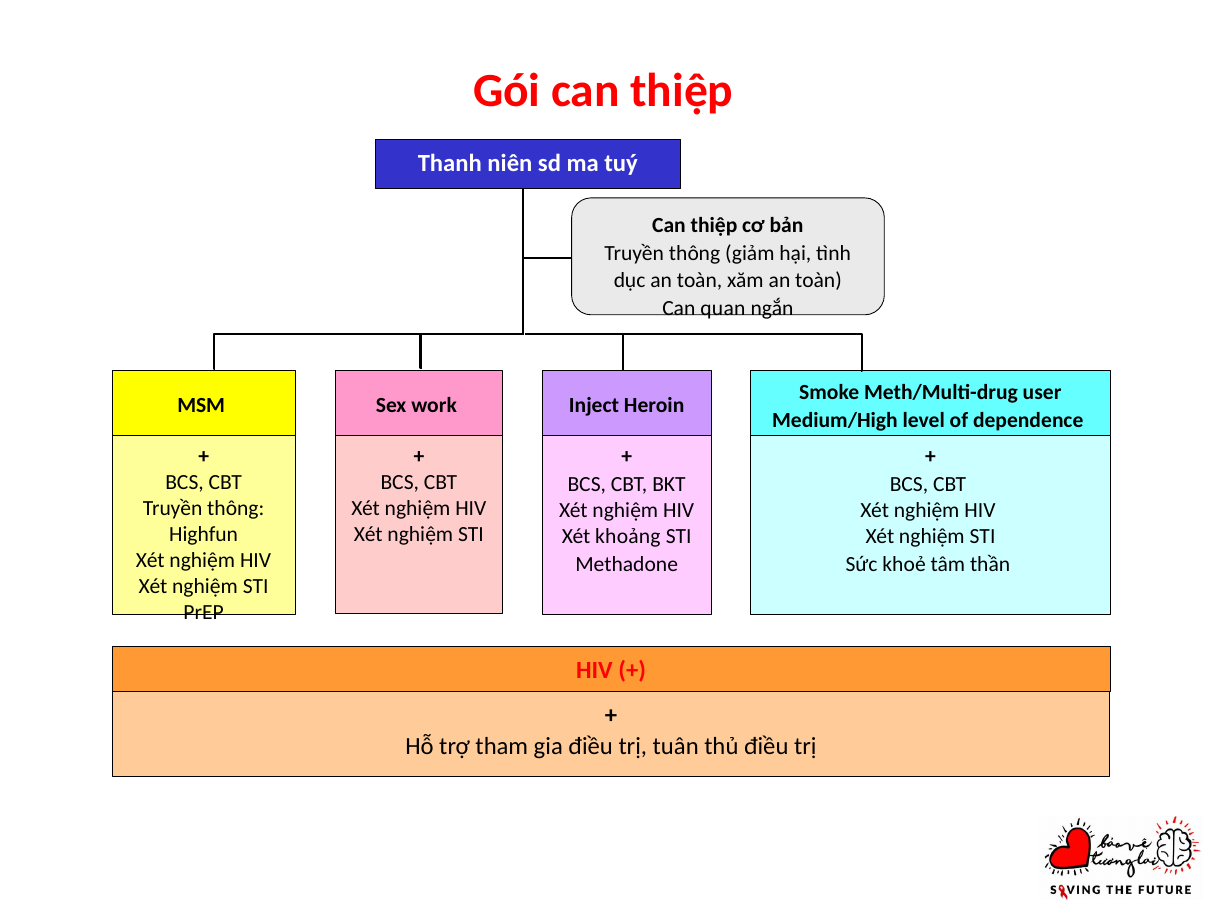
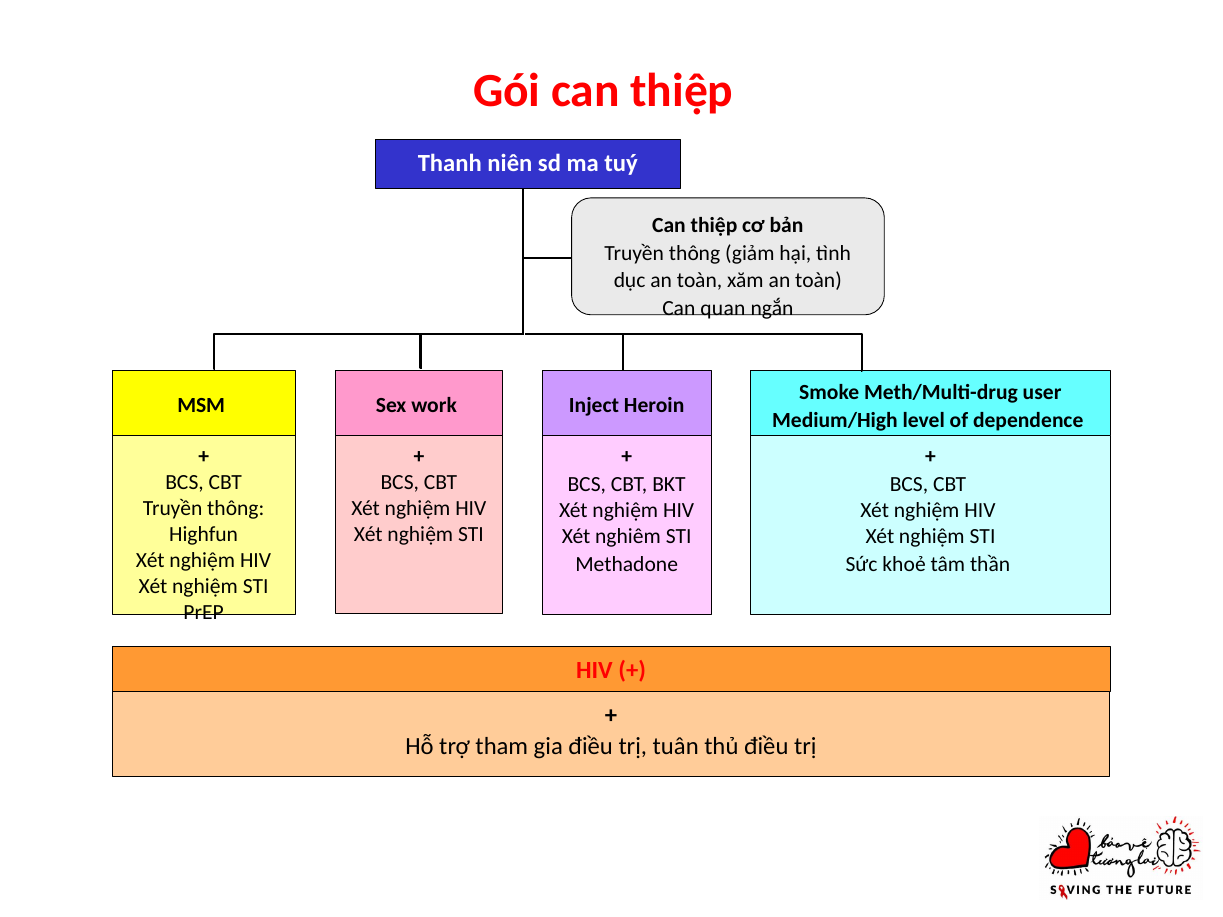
khoảng: khoảng -> nghiêm
